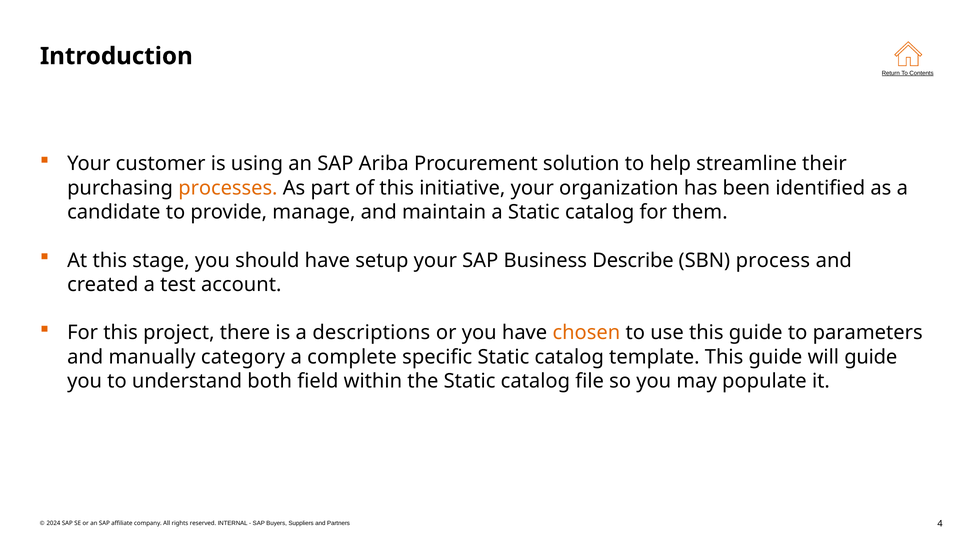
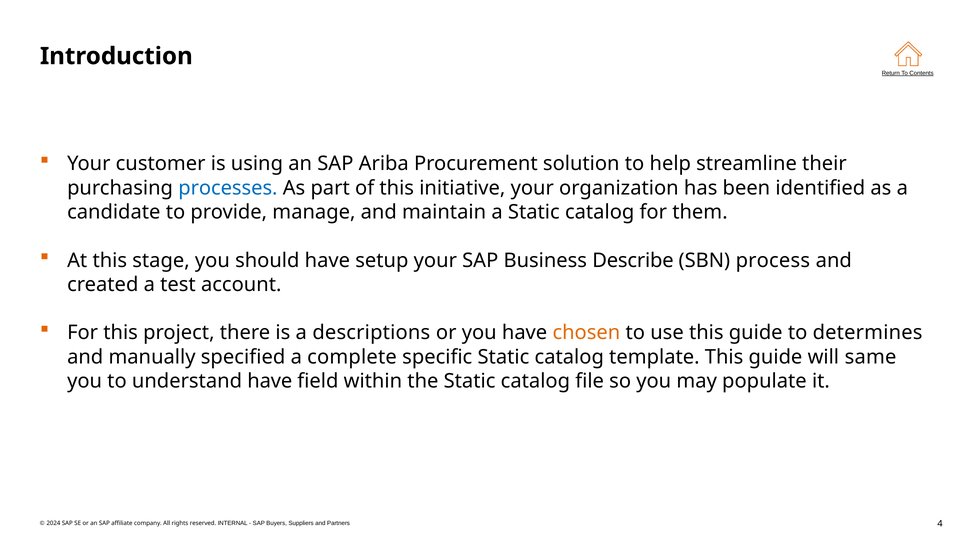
processes colour: orange -> blue
parameters: parameters -> determines
category: category -> specified
will guide: guide -> same
understand both: both -> have
